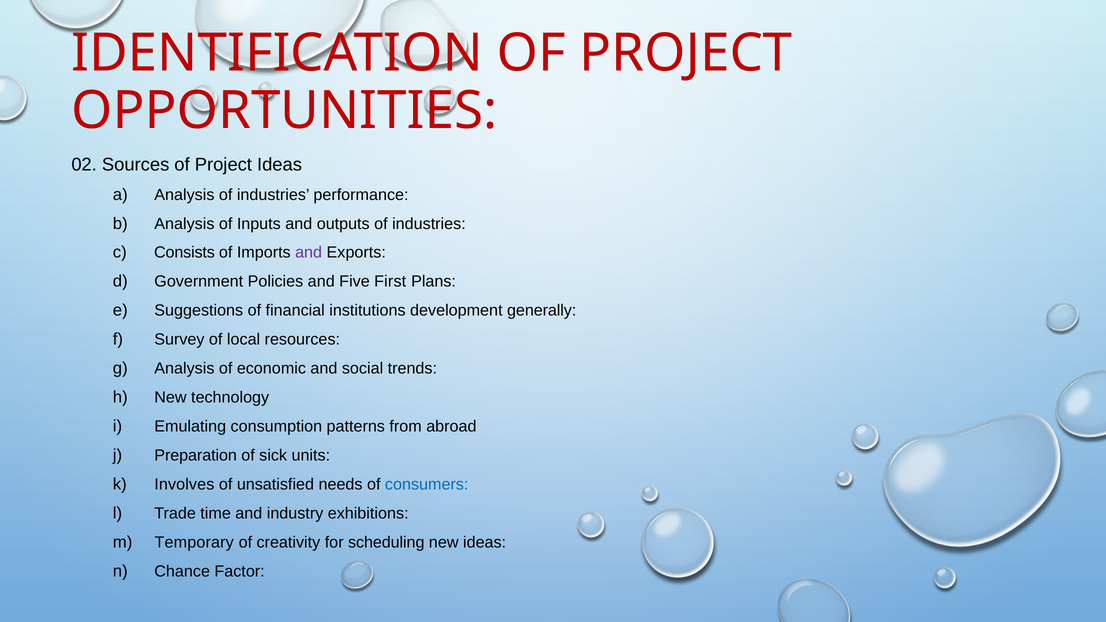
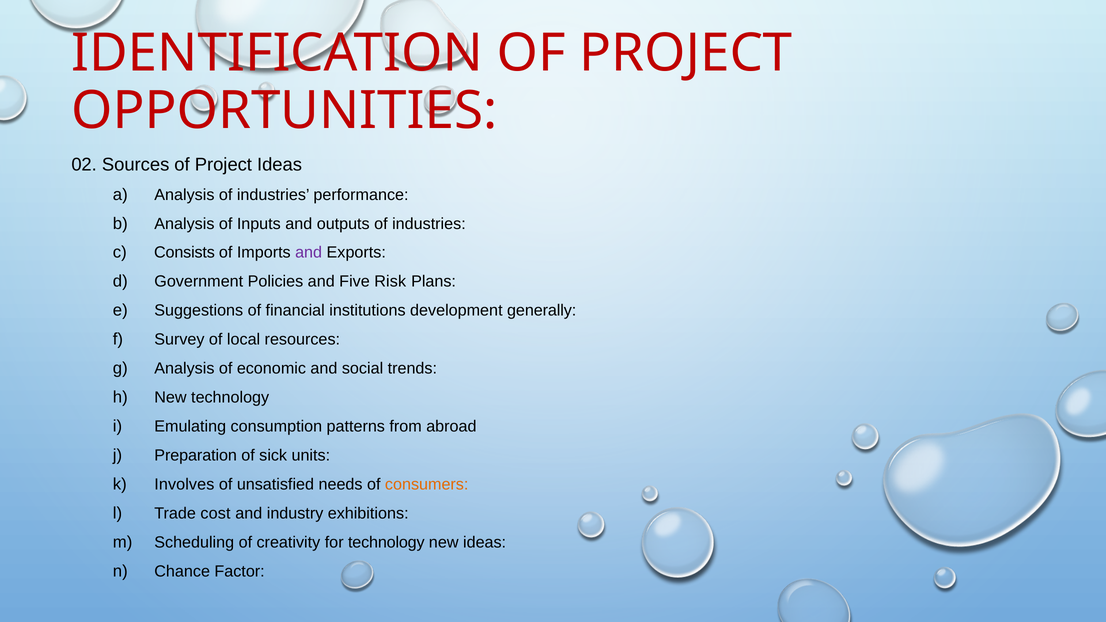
First: First -> Risk
consumers colour: blue -> orange
time: time -> cost
Temporary: Temporary -> Scheduling
for scheduling: scheduling -> technology
